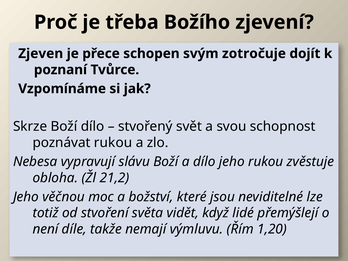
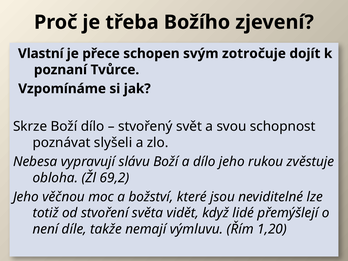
Zjeven: Zjeven -> Vlastní
poznávat rukou: rukou -> slyšeli
21,2: 21,2 -> 69,2
